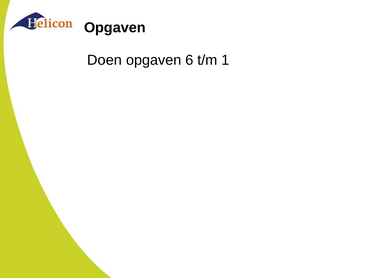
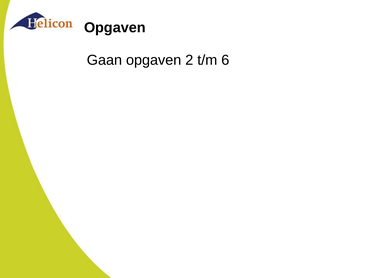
Doen: Doen -> Gaan
6: 6 -> 2
1: 1 -> 6
